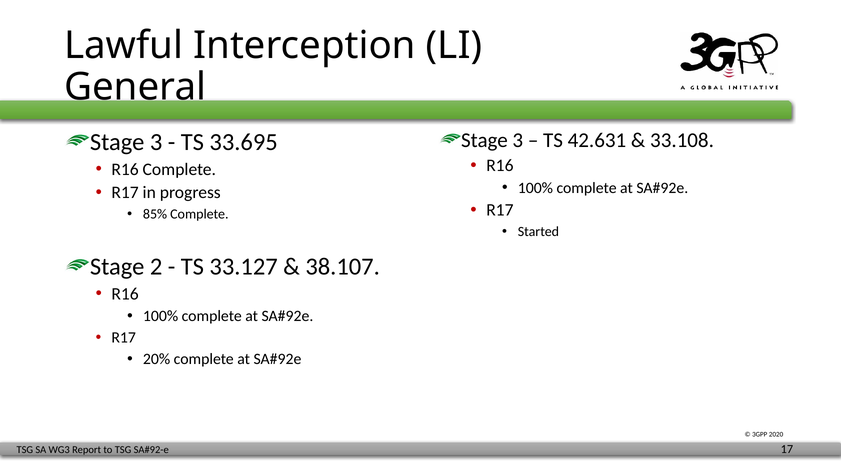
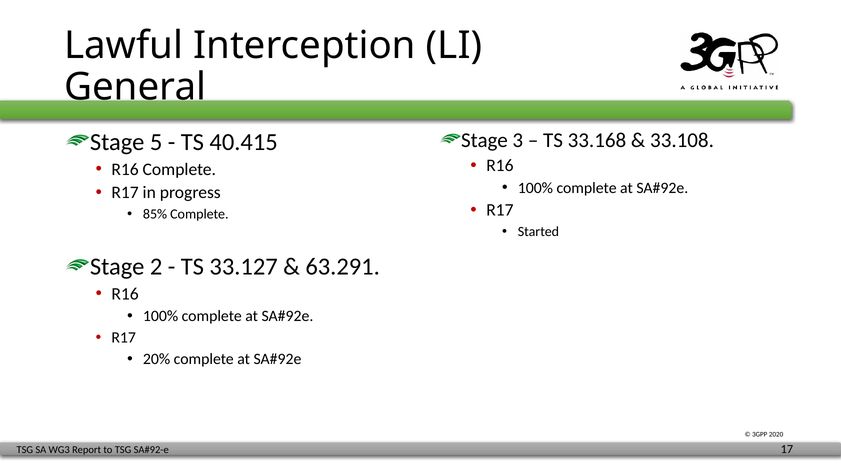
42.631: 42.631 -> 33.168
3 at (156, 142): 3 -> 5
33.695: 33.695 -> 40.415
38.107: 38.107 -> 63.291
